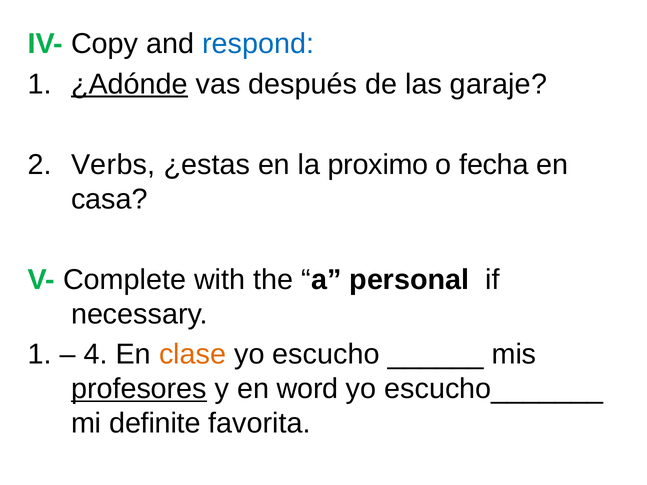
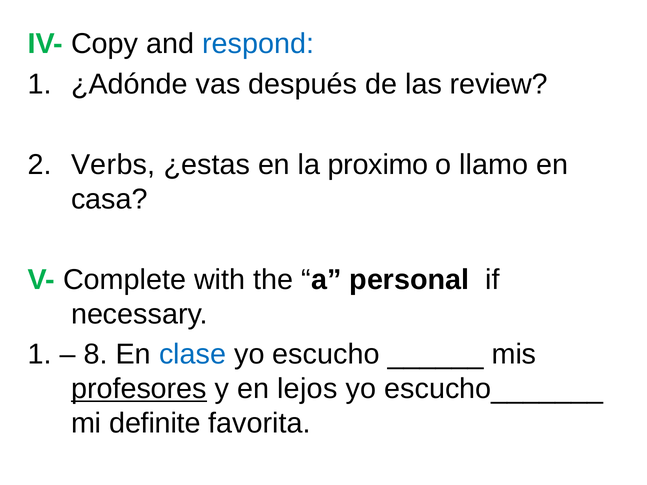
¿Adónde underline: present -> none
garaje: garaje -> review
fecha: fecha -> llamo
4: 4 -> 8
clase colour: orange -> blue
word: word -> lejos
